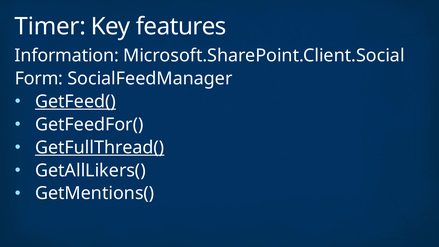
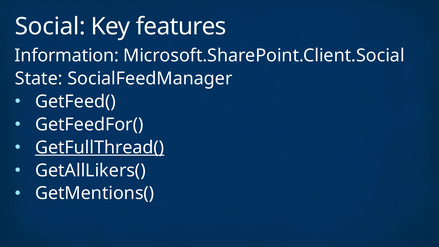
Timer: Timer -> Social
Form: Form -> State
GetFeed( underline: present -> none
